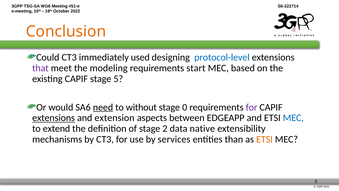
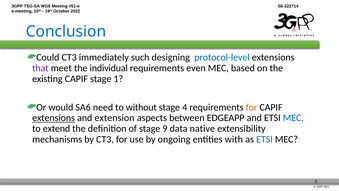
Conclusion colour: orange -> blue
used: used -> such
modeling: modeling -> individual
start: start -> even
stage 5: 5 -> 1
need underline: present -> none
0: 0 -> 4
for at (252, 107) colour: purple -> orange
2: 2 -> 9
services: services -> ongoing
than: than -> with
ETSI at (264, 139) colour: orange -> blue
